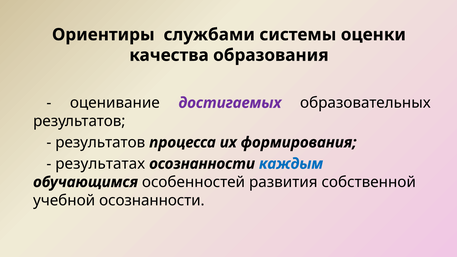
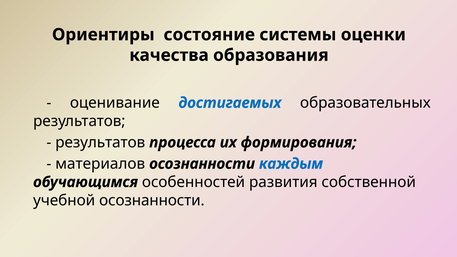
службами: службами -> состояние
достигаемых colour: purple -> blue
результатах: результатах -> материалов
